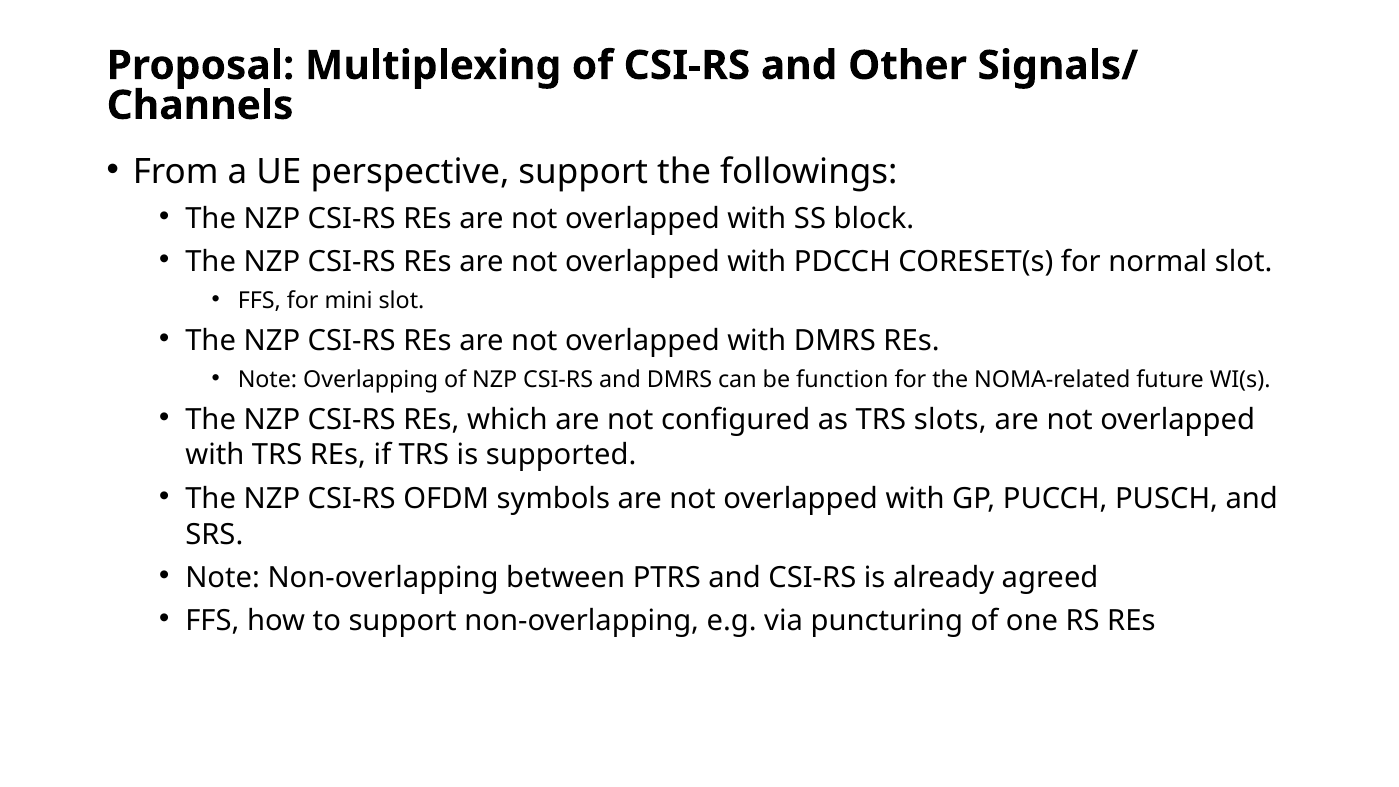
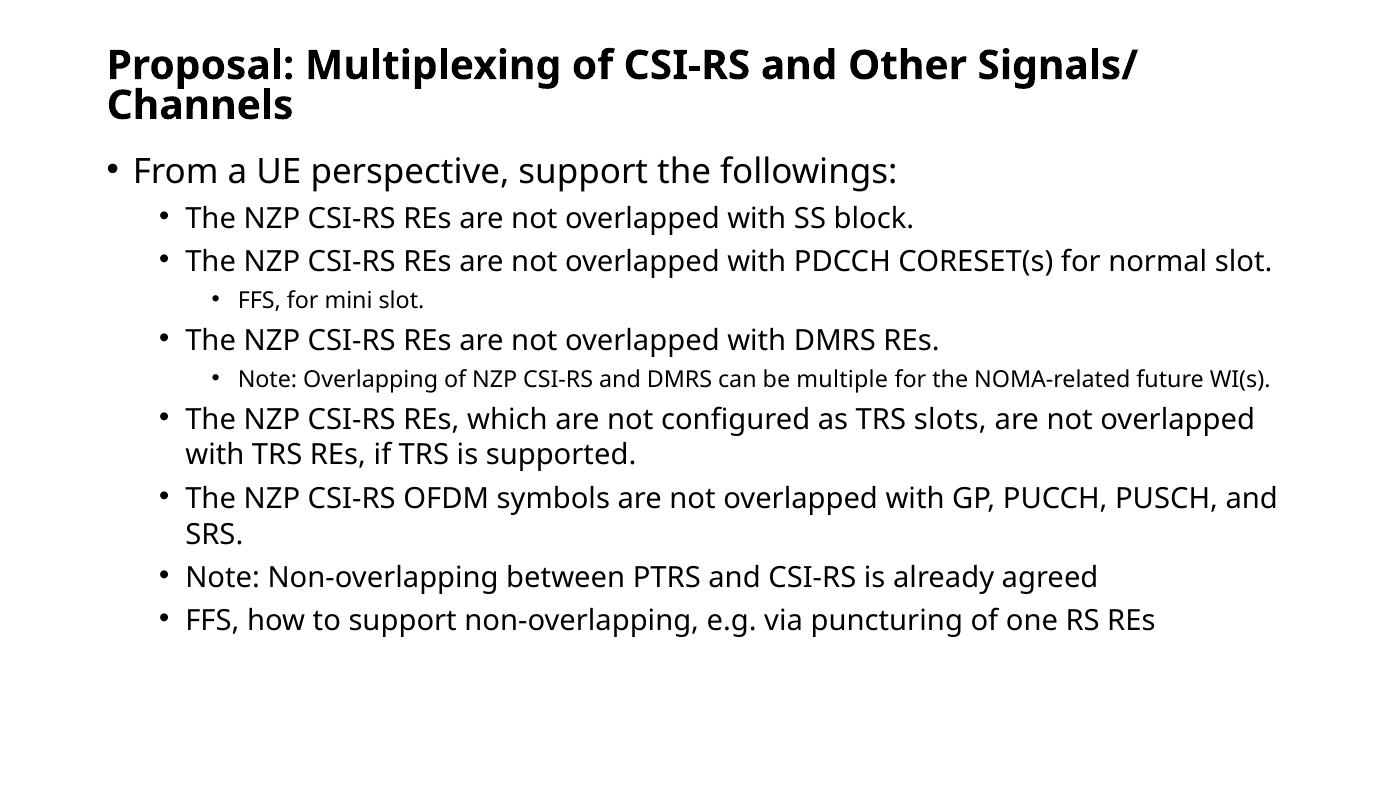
function: function -> multiple
